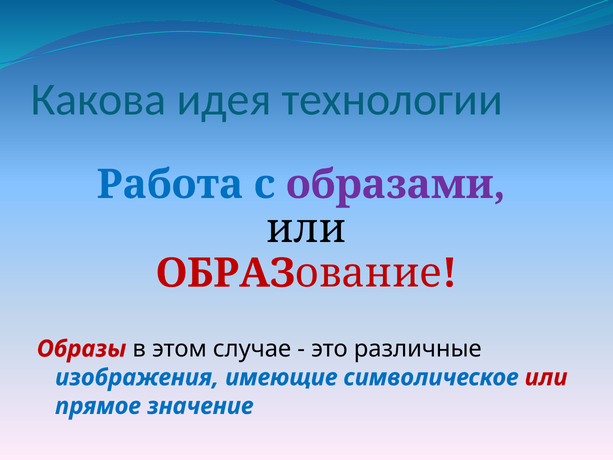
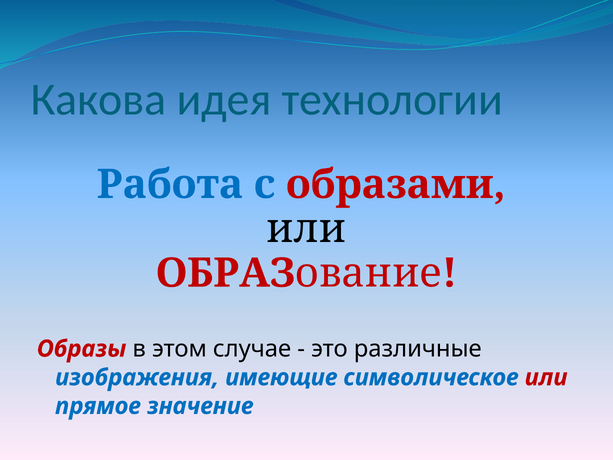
образами colour: purple -> red
